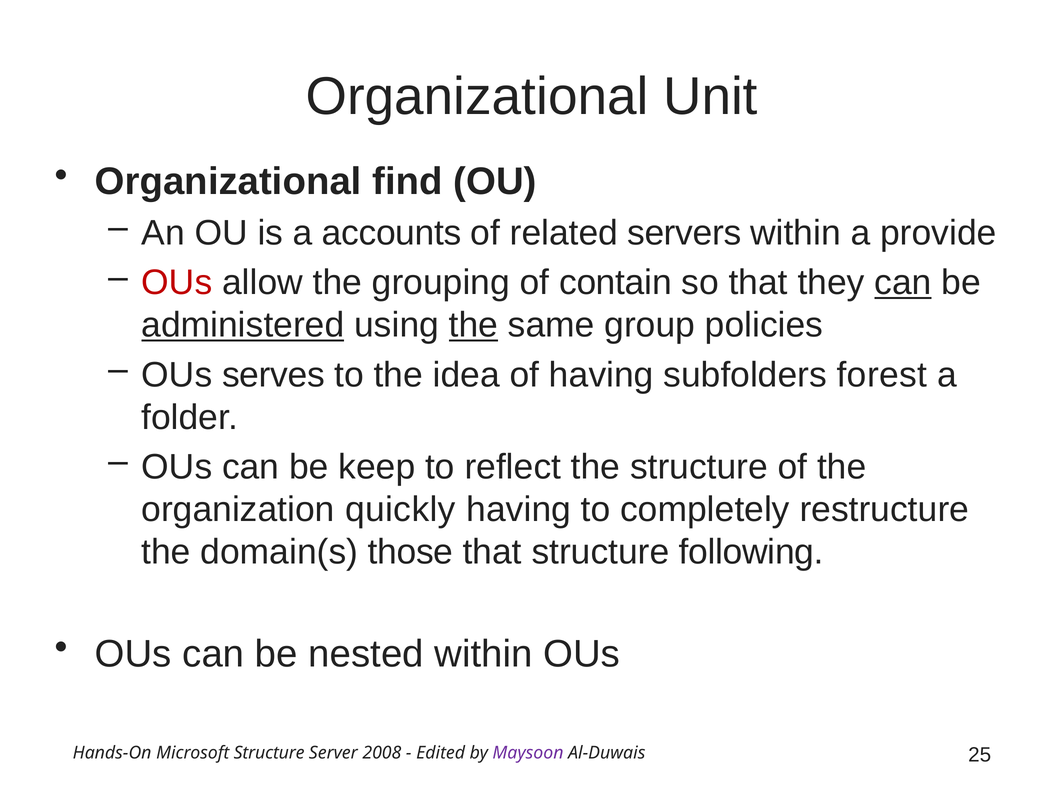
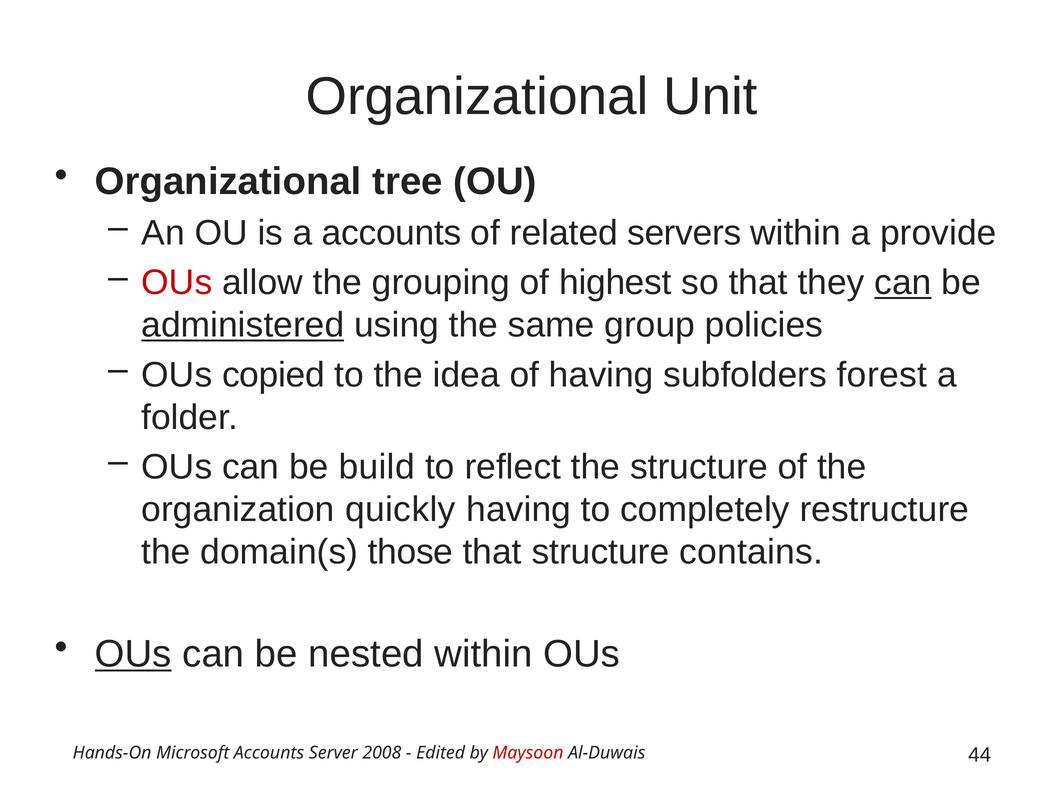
find: find -> tree
contain: contain -> highest
the at (473, 325) underline: present -> none
serves: serves -> copied
keep: keep -> build
following: following -> contains
OUs at (133, 654) underline: none -> present
Microsoft Structure: Structure -> Accounts
Maysoon colour: purple -> red
25: 25 -> 44
